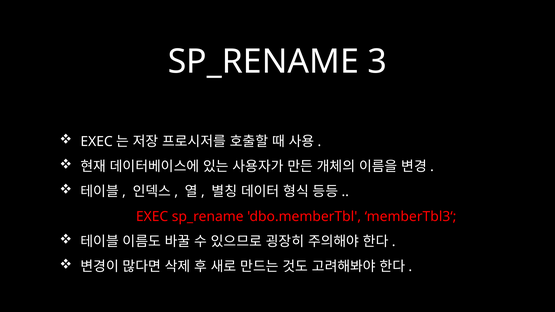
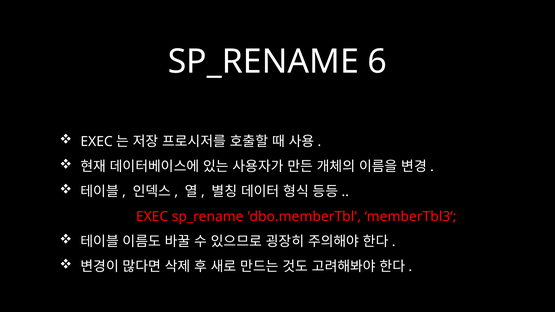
3: 3 -> 6
